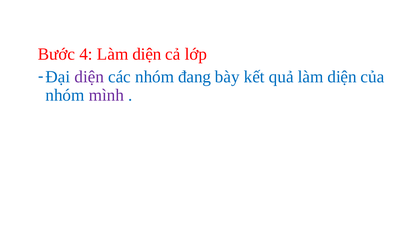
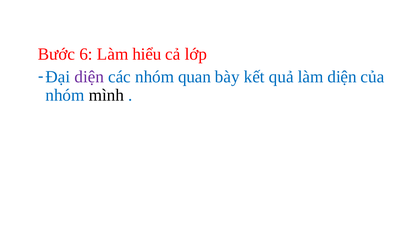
4: 4 -> 6
diện at (147, 54): diện -> hiểu
đang: đang -> quan
mình colour: purple -> black
